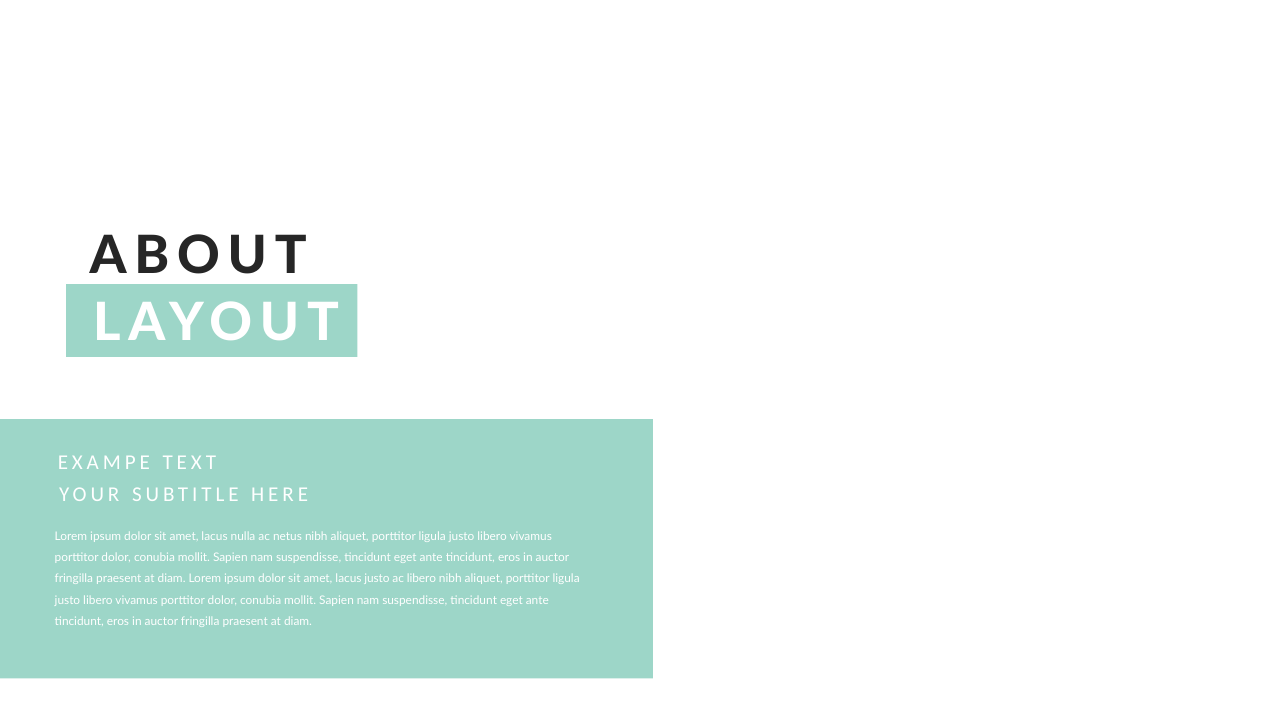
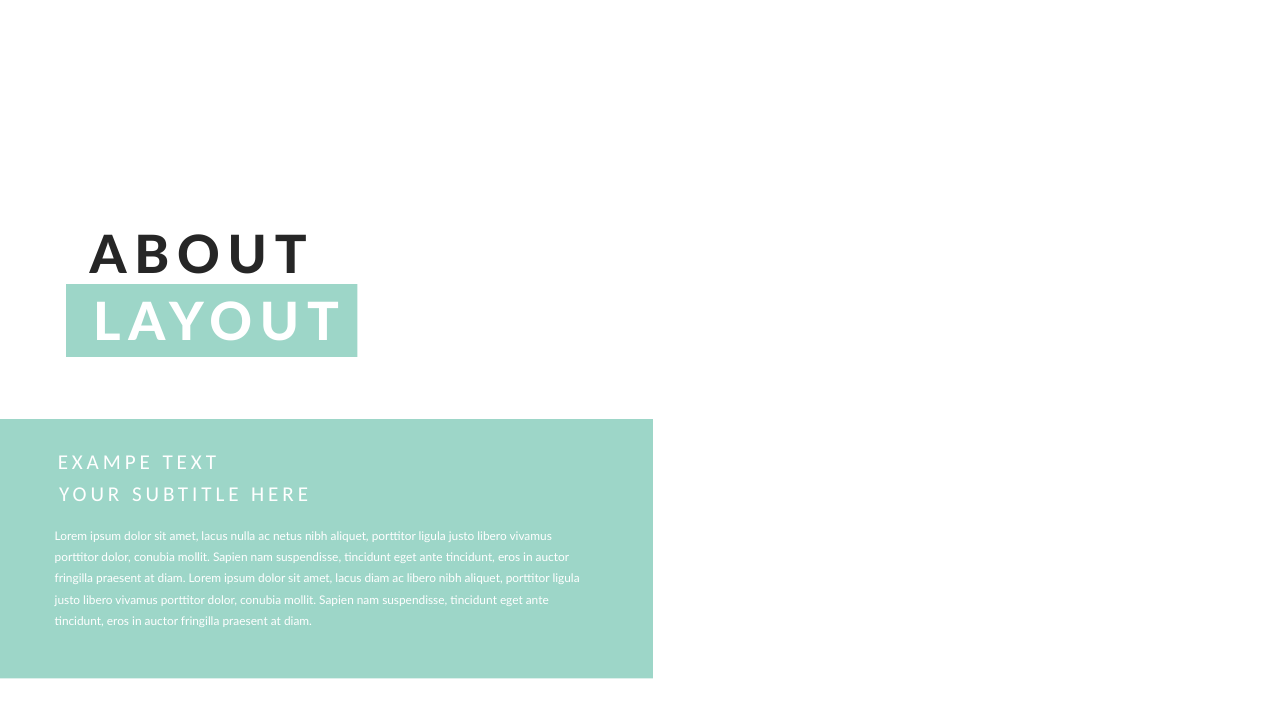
lacus justo: justo -> diam
